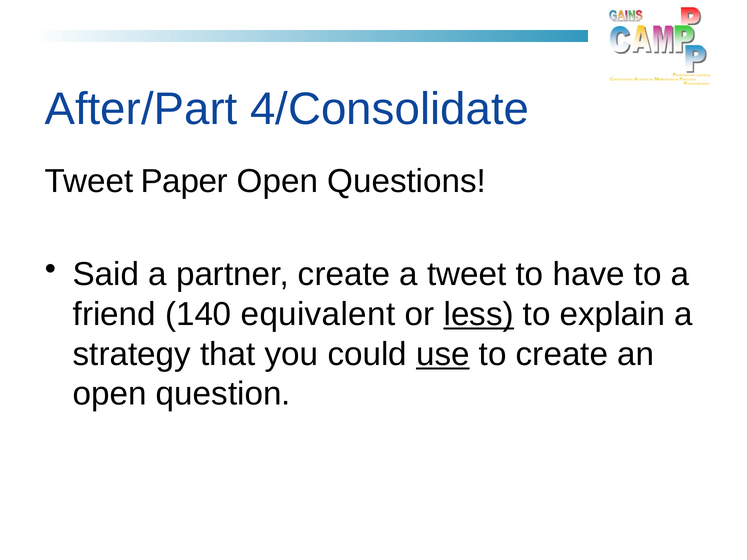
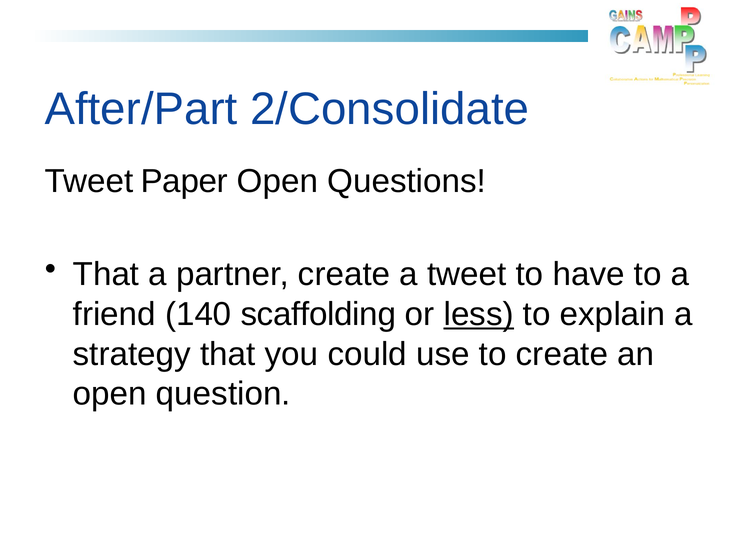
4/Consolidate: 4/Consolidate -> 2/Consolidate
Said at (106, 275): Said -> That
equivalent: equivalent -> scaffolding
use underline: present -> none
